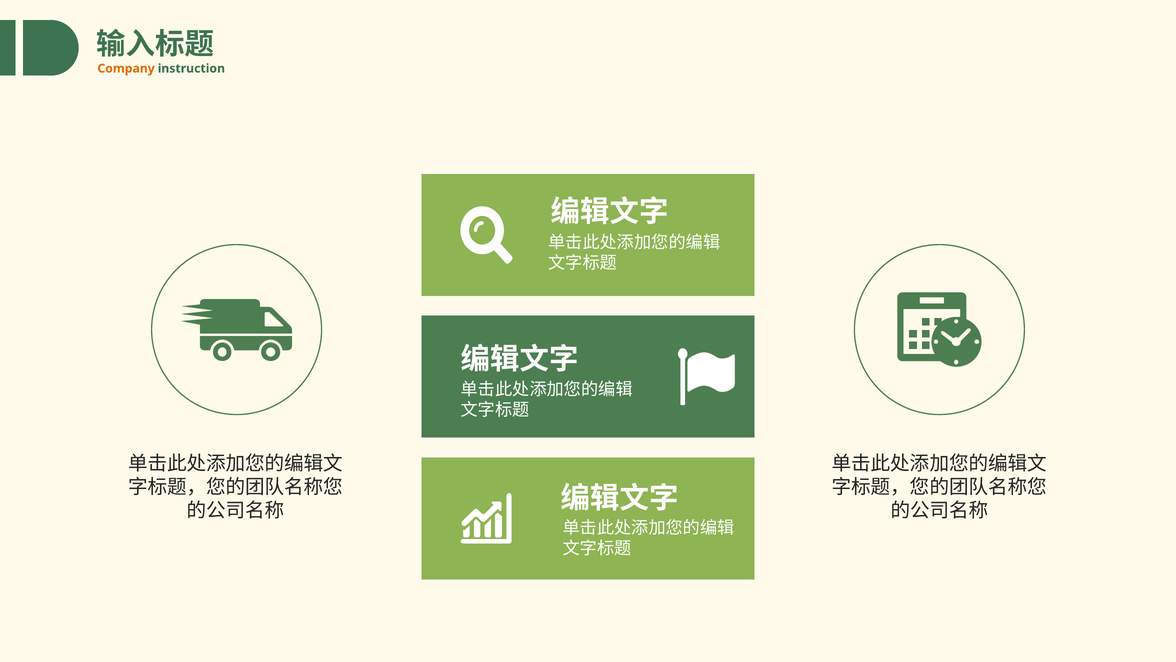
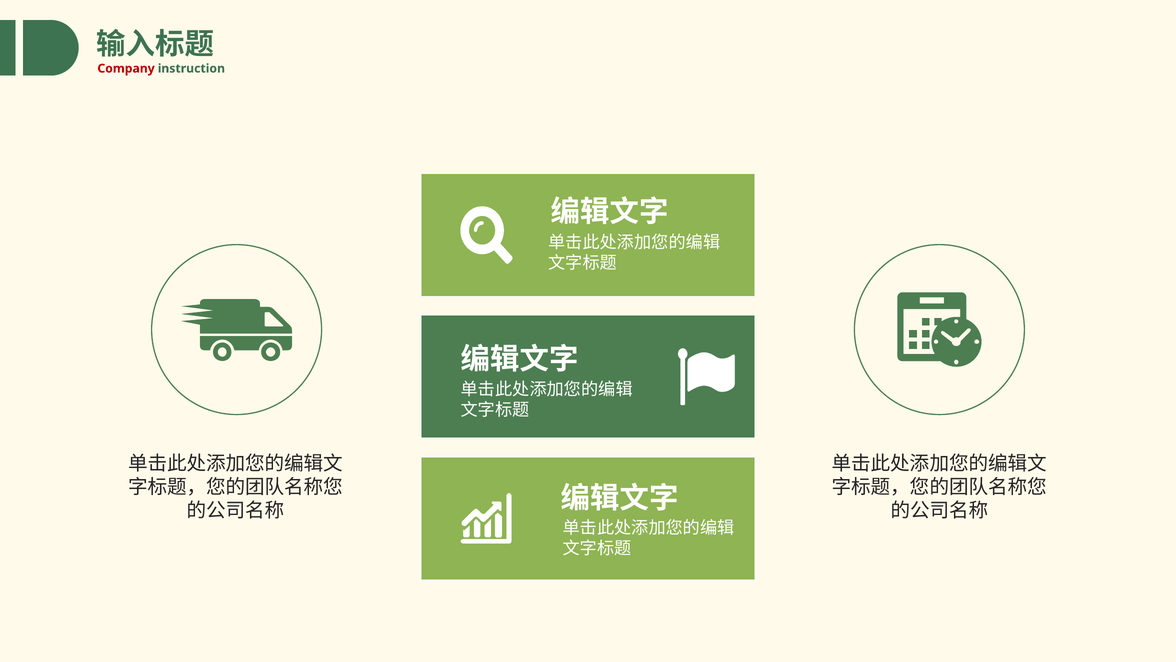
Company colour: orange -> red
